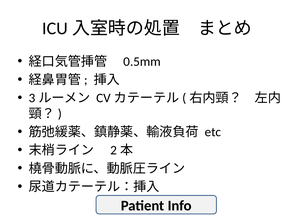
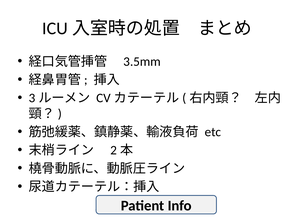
0.5mm: 0.5mm -> 3.5mm
